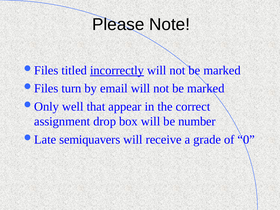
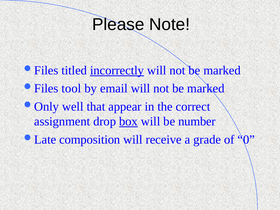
turn: turn -> tool
box underline: none -> present
semiquavers: semiquavers -> composition
